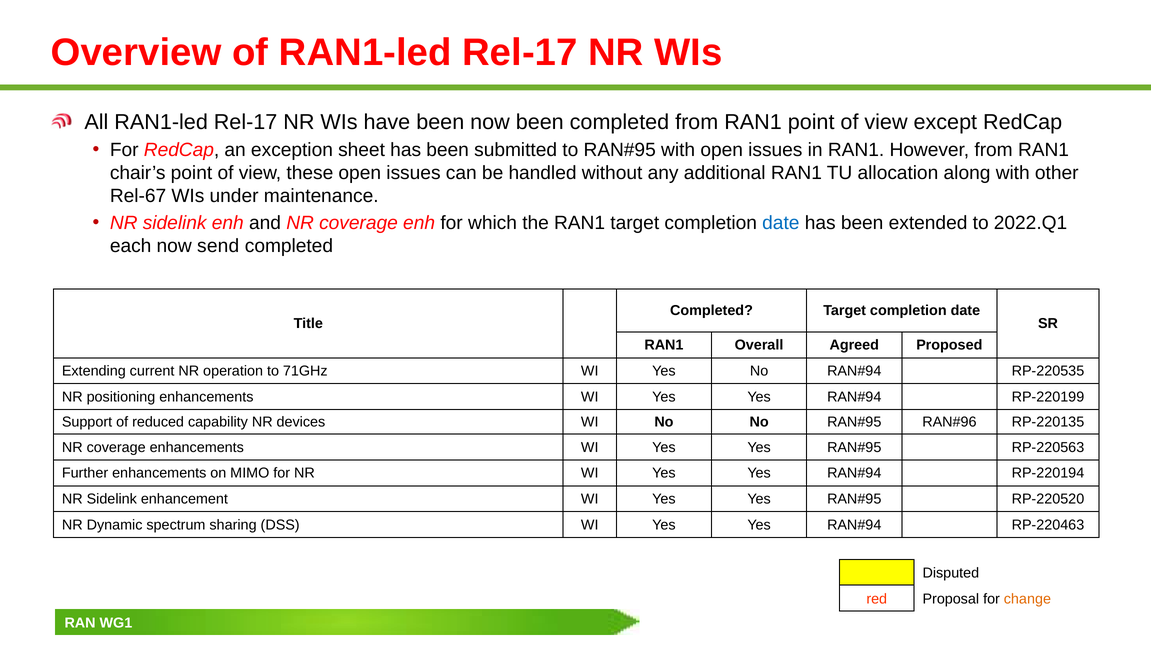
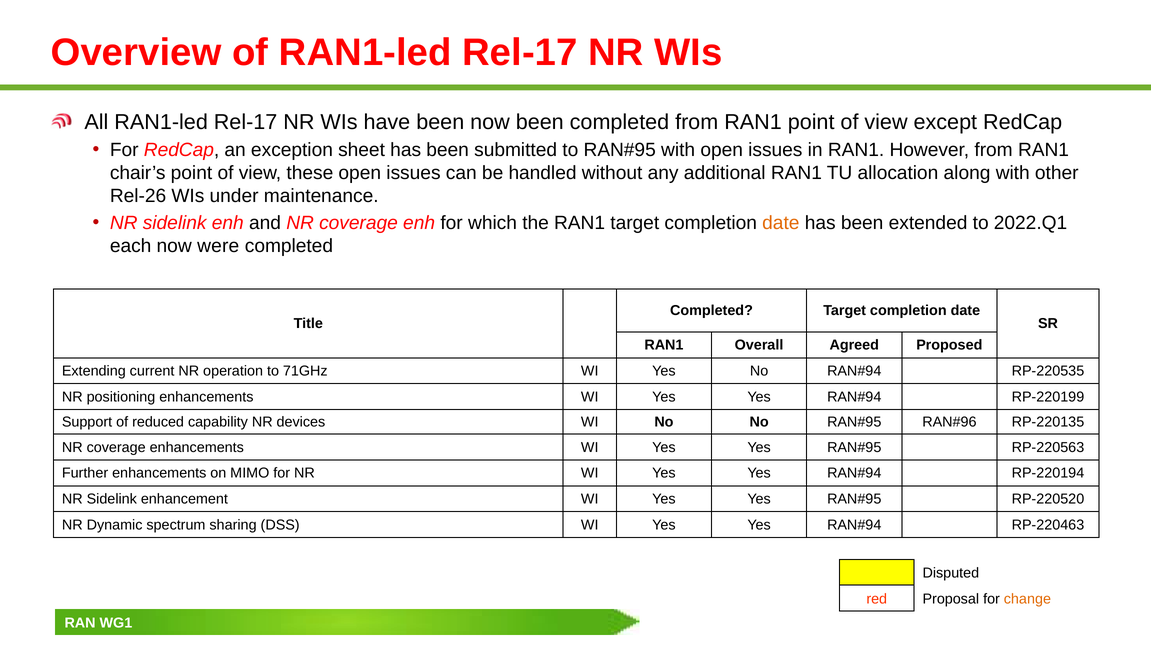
Rel-67: Rel-67 -> Rel-26
date at (781, 223) colour: blue -> orange
send: send -> were
